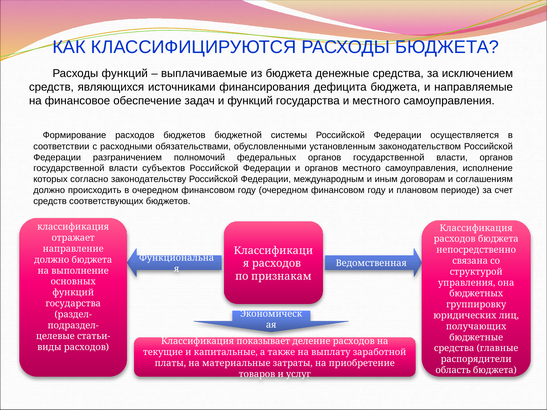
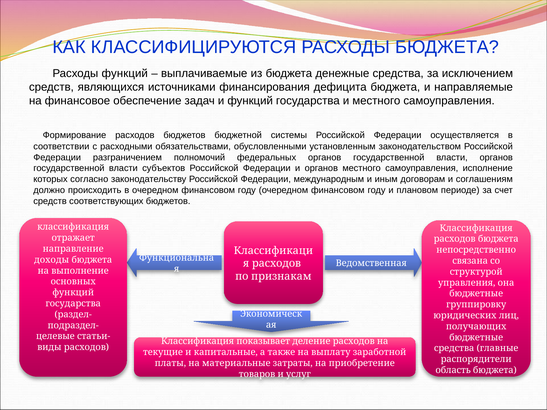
должно at (52, 260): должно -> доходы
бюджетных at (476, 294): бюджетных -> бюджетные
